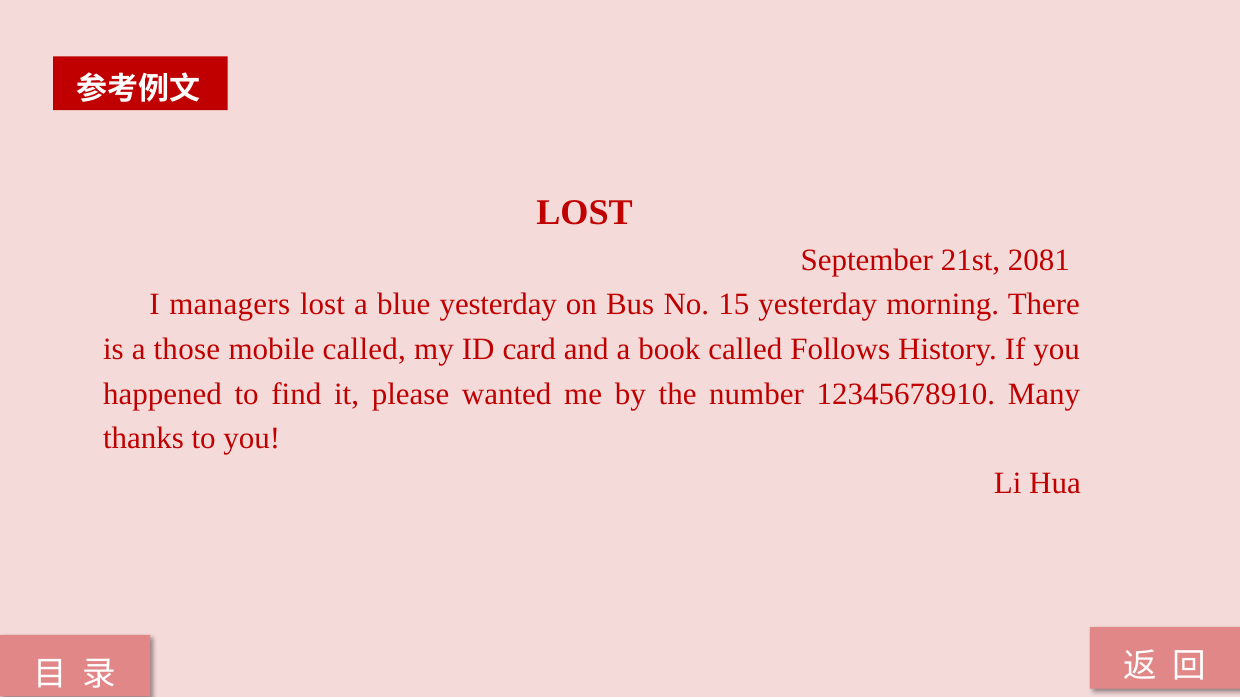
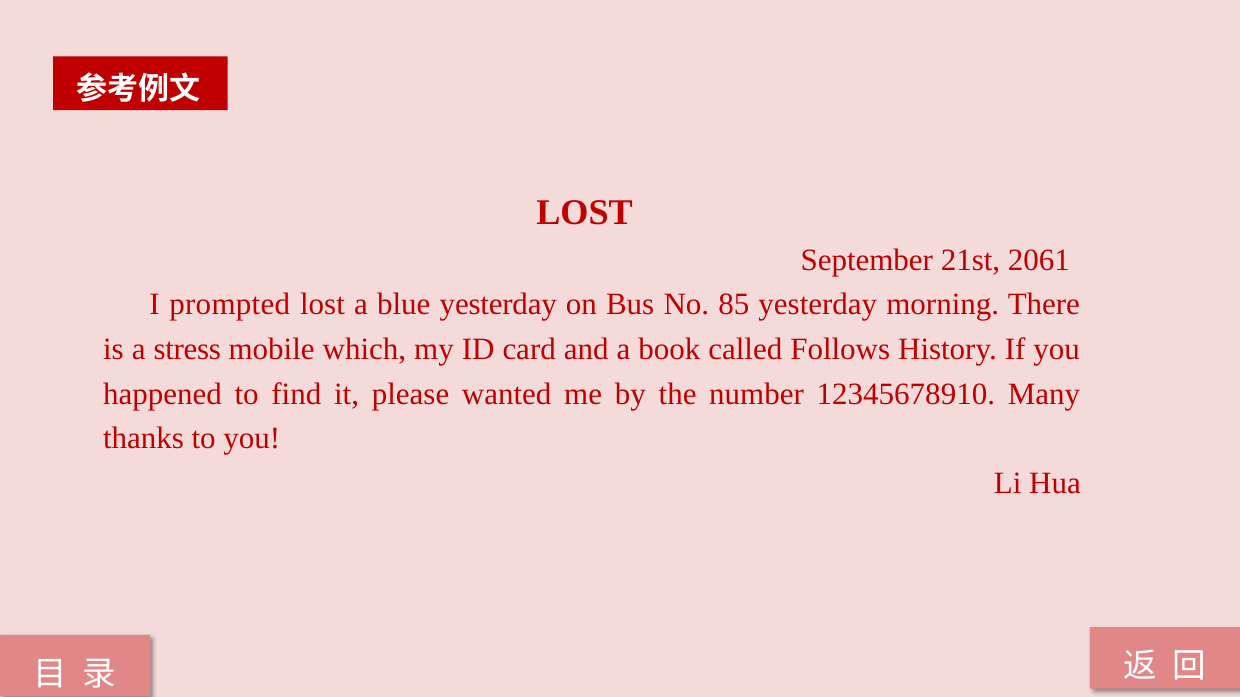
2081: 2081 -> 2061
managers: managers -> prompted
15: 15 -> 85
those: those -> stress
mobile called: called -> which
